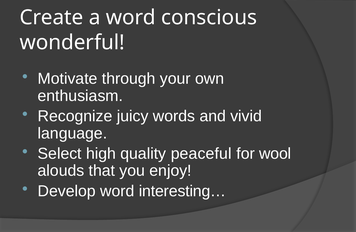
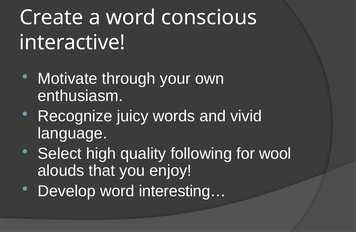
wonderful: wonderful -> interactive
peaceful: peaceful -> following
